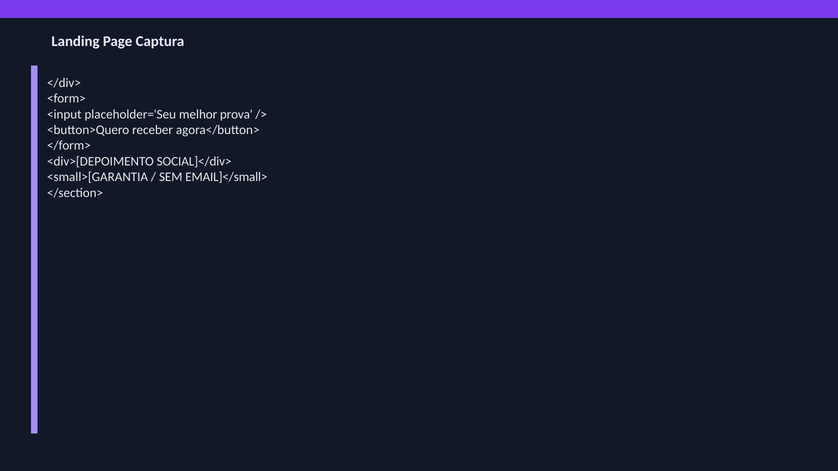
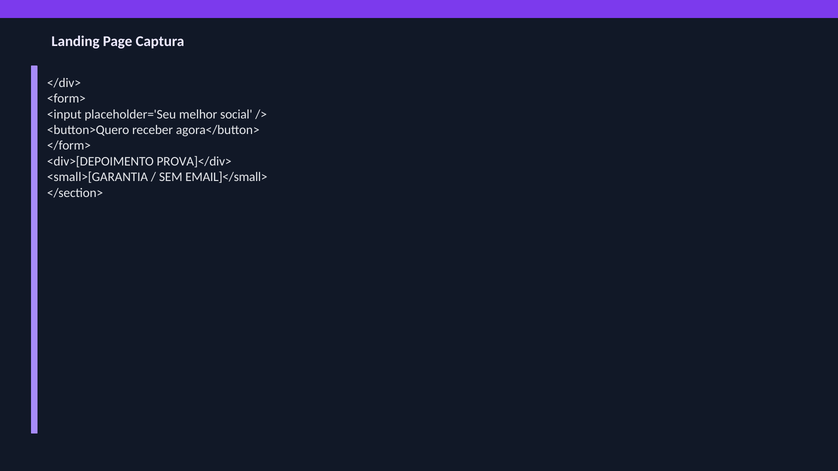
prova: prova -> social
SOCIAL]</div>: SOCIAL]</div> -> PROVA]</div>
